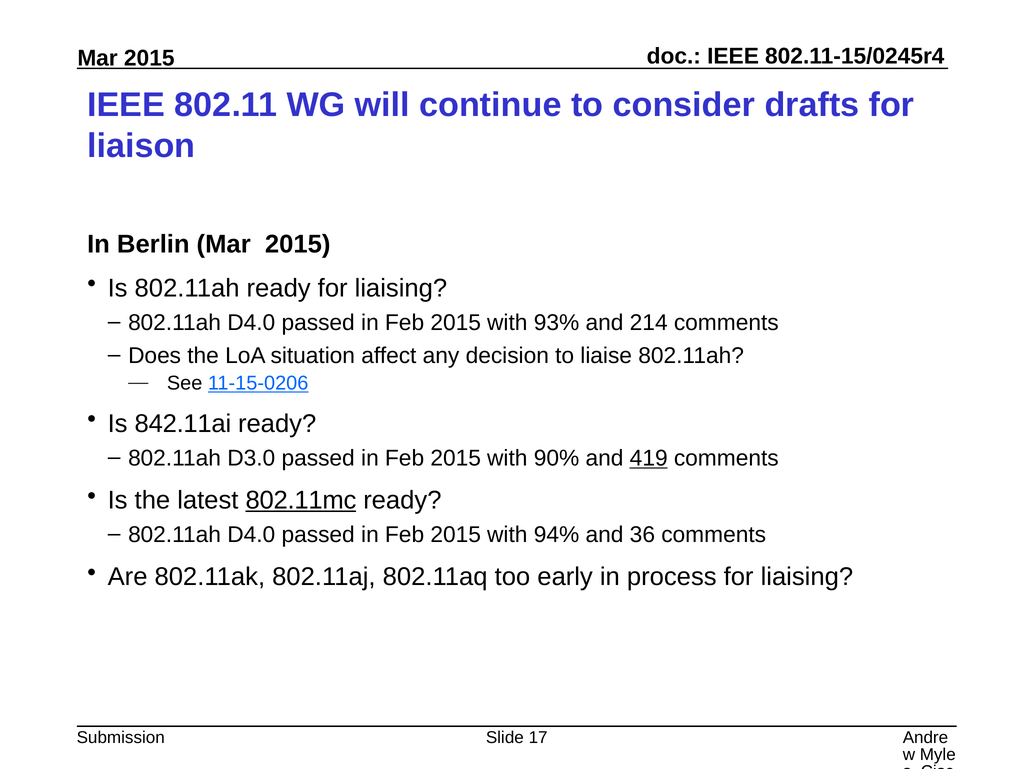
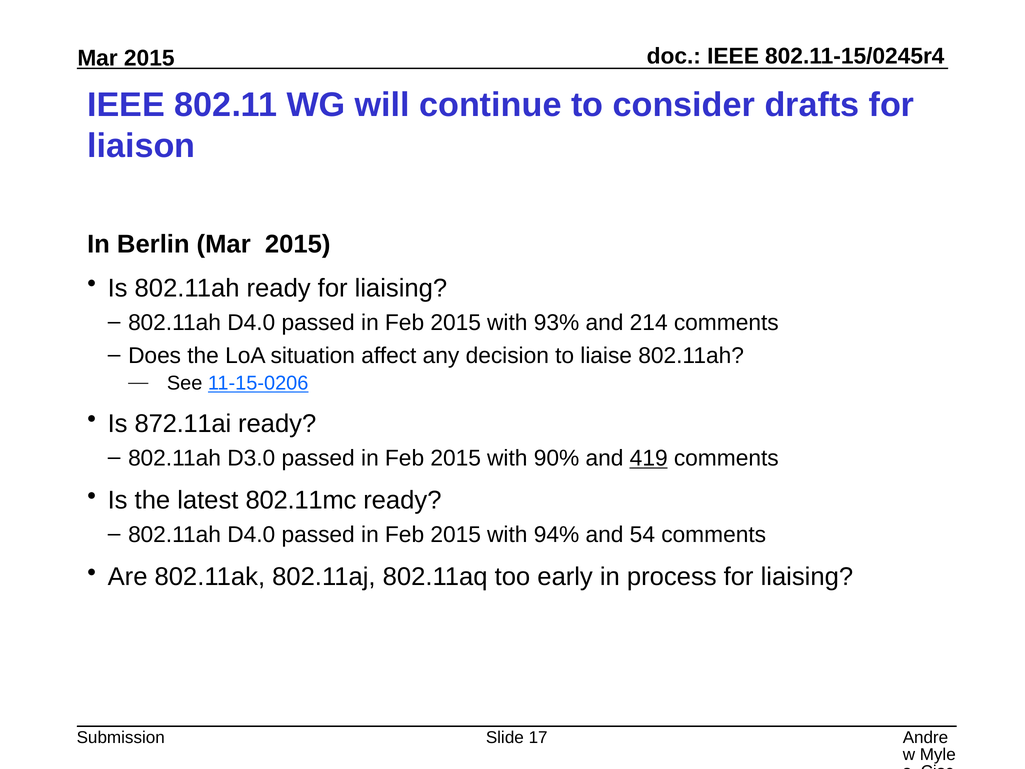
842.11ai: 842.11ai -> 872.11ai
802.11mc underline: present -> none
36: 36 -> 54
